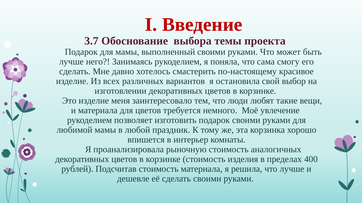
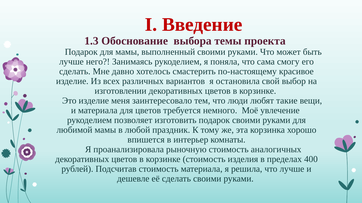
3.7: 3.7 -> 1.3
